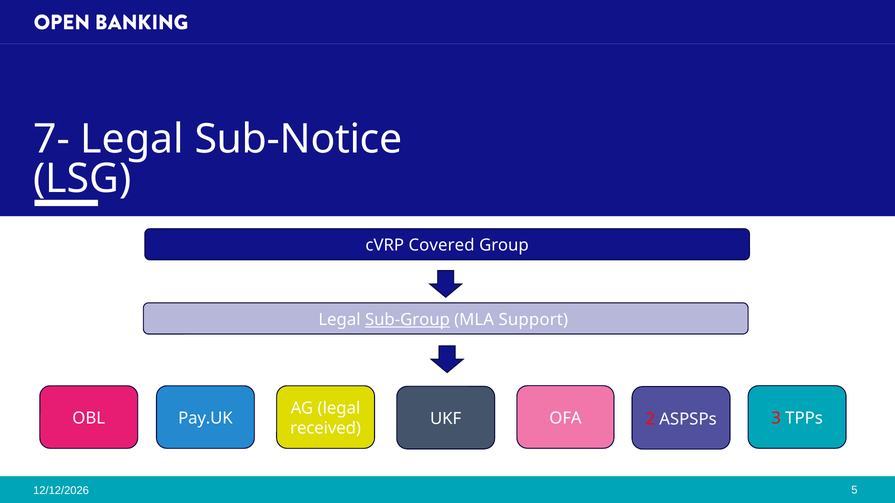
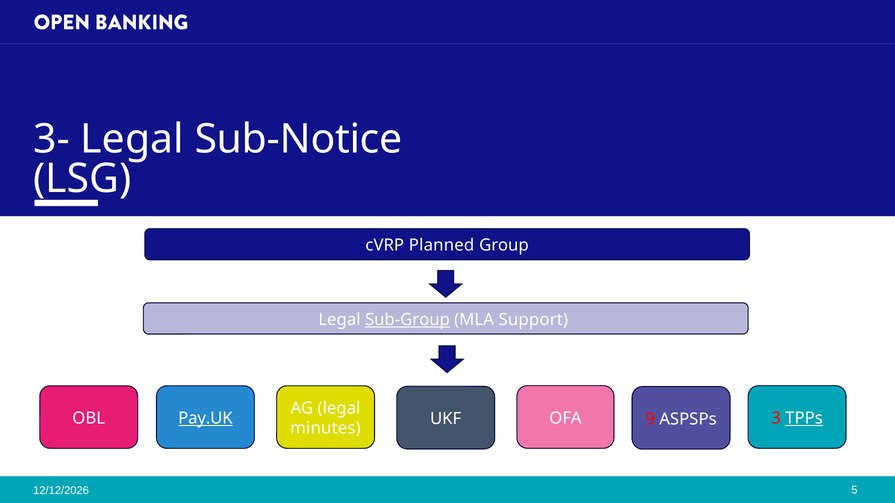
7-: 7- -> 3-
Covered: Covered -> Planned
Pay.UK underline: none -> present
2: 2 -> 9
TPPs underline: none -> present
received: received -> minutes
